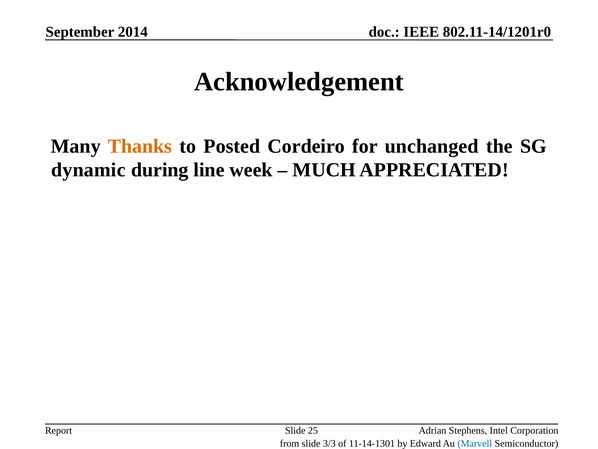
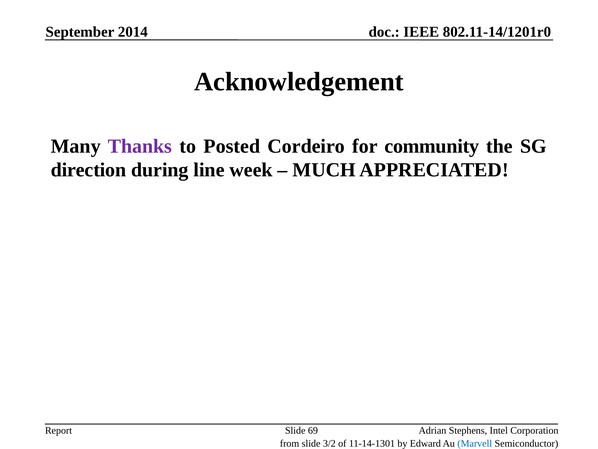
Thanks colour: orange -> purple
unchanged: unchanged -> community
dynamic: dynamic -> direction
25: 25 -> 69
3/3: 3/3 -> 3/2
